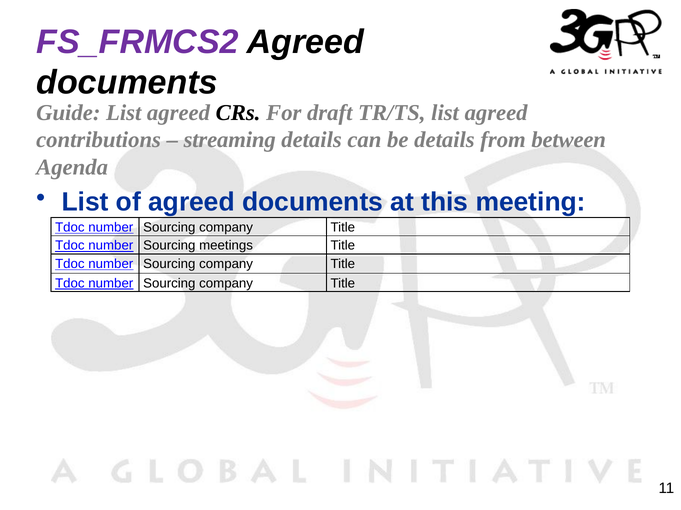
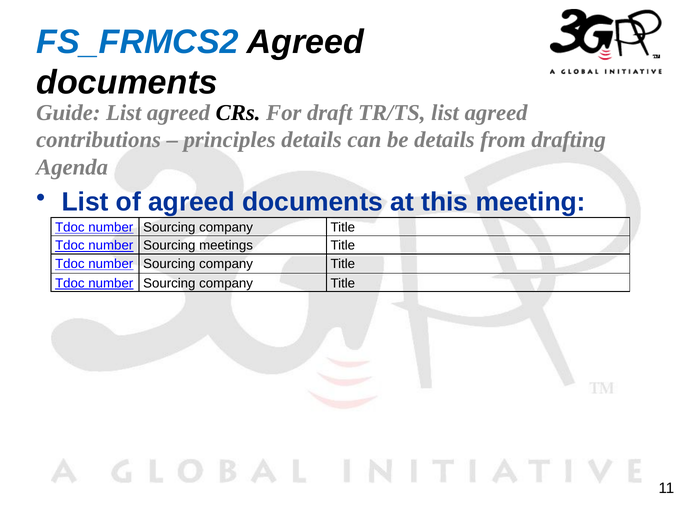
FS_FRMCS2 colour: purple -> blue
streaming: streaming -> principles
between: between -> drafting
